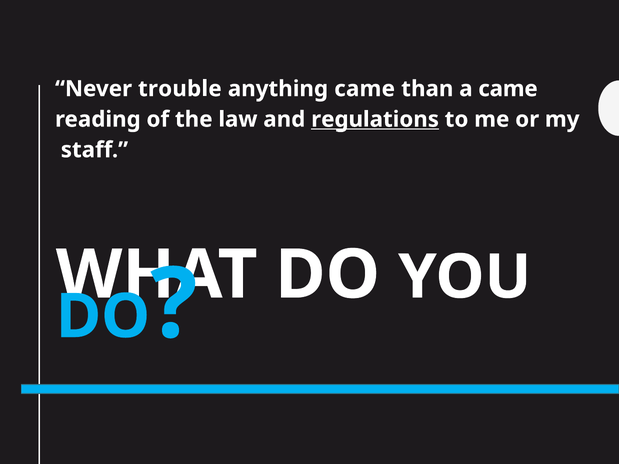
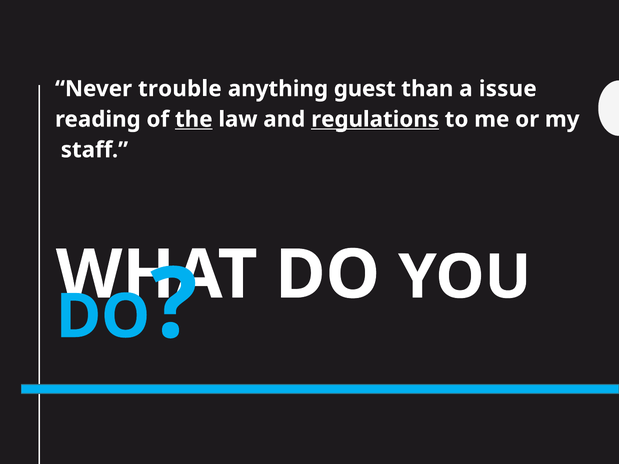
anything came: came -> guest
a came: came -> issue
the underline: none -> present
